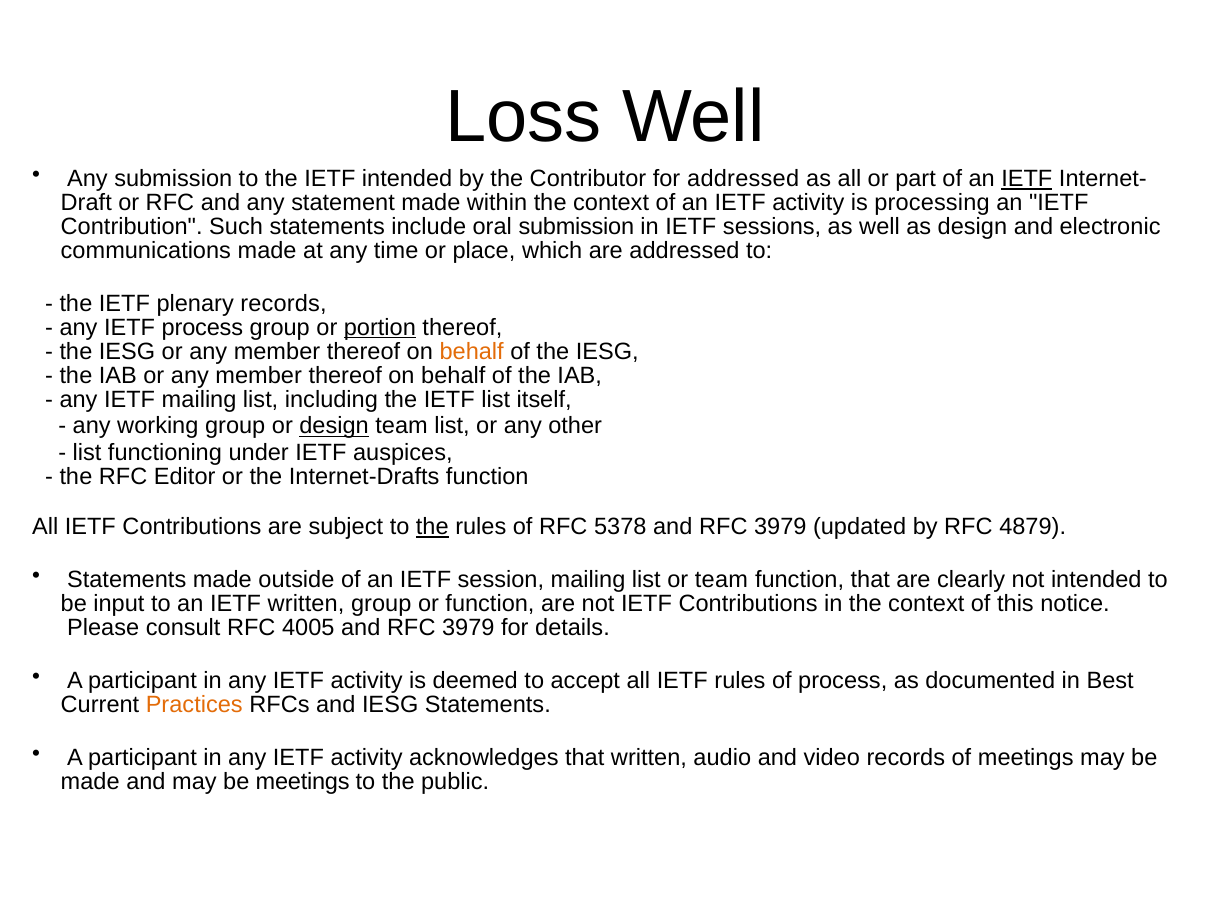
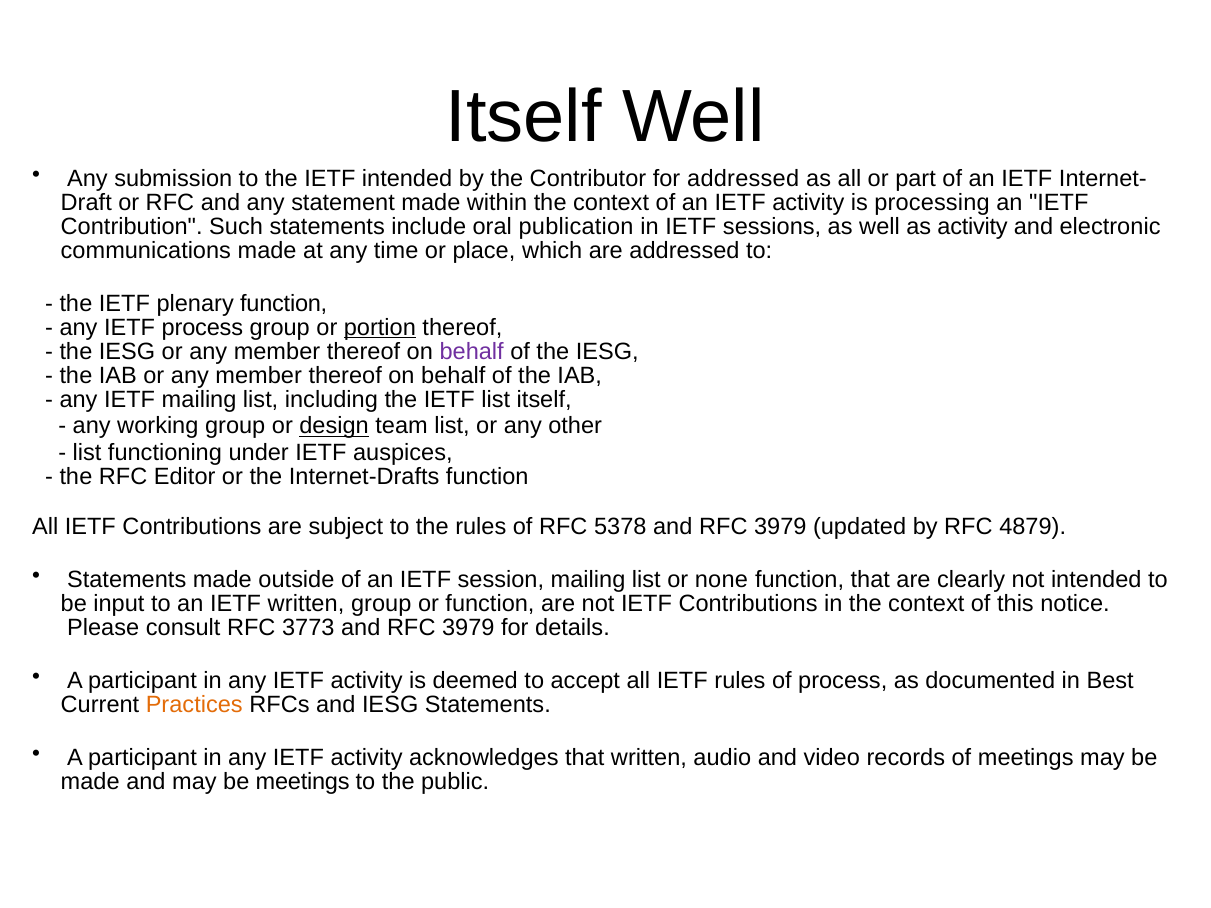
Loss at (524, 117): Loss -> Itself
IETF at (1027, 179) underline: present -> none
oral submission: submission -> publication
as design: design -> activity
plenary records: records -> function
behalf at (472, 352) colour: orange -> purple
the at (432, 527) underline: present -> none
or team: team -> none
4005: 4005 -> 3773
